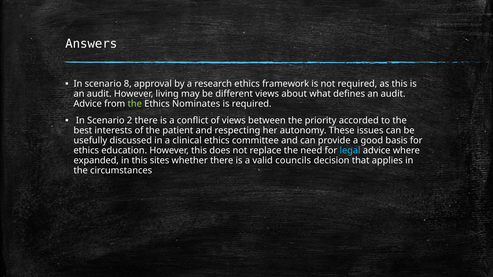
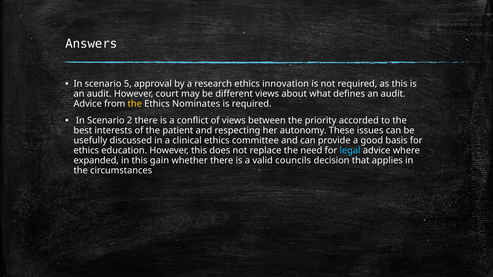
8: 8 -> 5
framework: framework -> innovation
living: living -> court
the at (135, 104) colour: light green -> yellow
sites: sites -> gain
